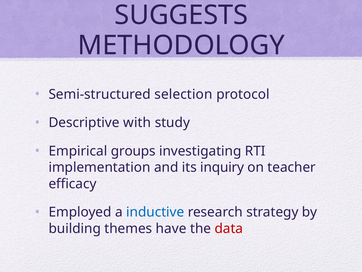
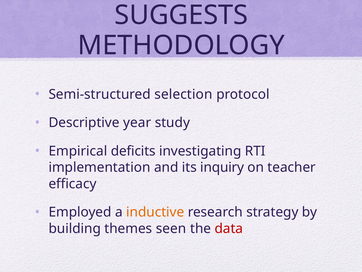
with: with -> year
groups: groups -> deficits
inductive colour: blue -> orange
have: have -> seen
